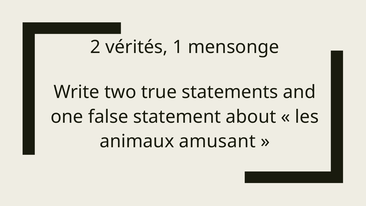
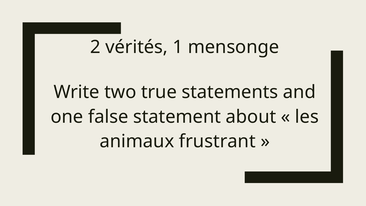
amusant: amusant -> frustrant
